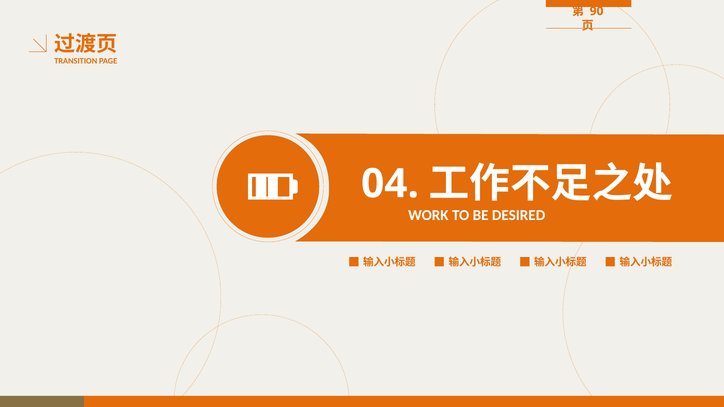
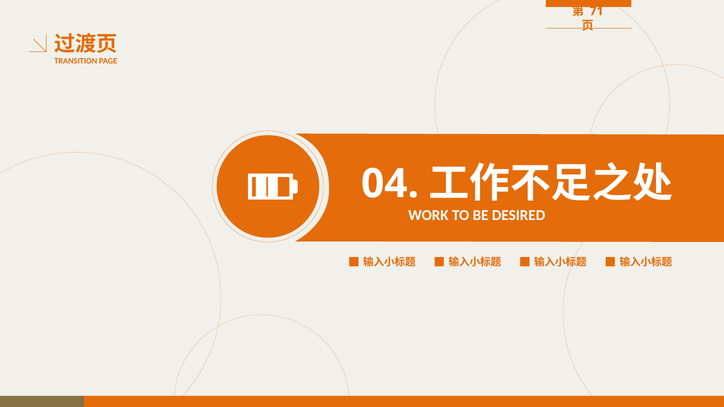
90: 90 -> 71
